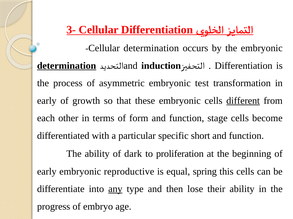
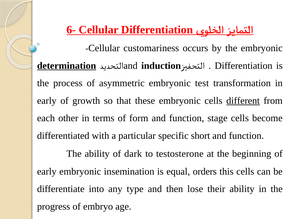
3-: 3- -> 6-
Cellular determination: determination -> customariness
proliferation: proliferation -> testosterone
reproductive: reproductive -> insemination
spring: spring -> orders
any underline: present -> none
